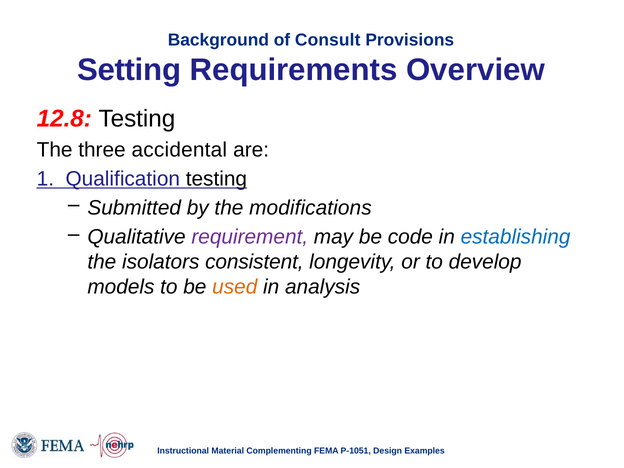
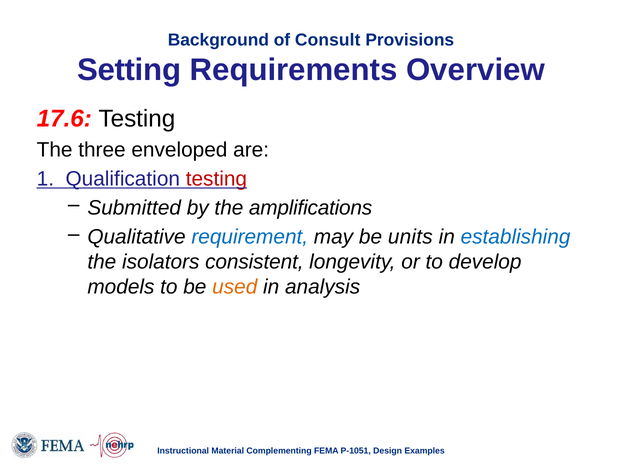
12.8: 12.8 -> 17.6
accidental: accidental -> enveloped
testing at (216, 179) colour: black -> red
modifications: modifications -> amplifications
requirement colour: purple -> blue
code: code -> units
